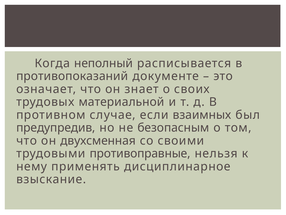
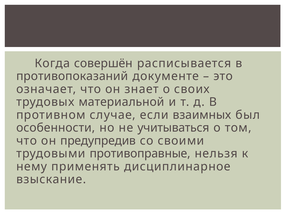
неполный: неполный -> совершён
предупредив: предупредив -> особенности
безопасным: безопасным -> учитываться
двухсменная: двухсменная -> предупредив
